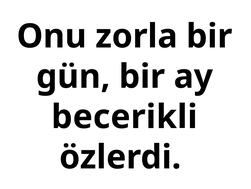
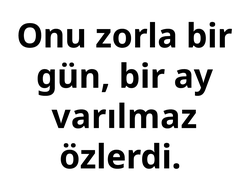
becerikli: becerikli -> varılmaz
